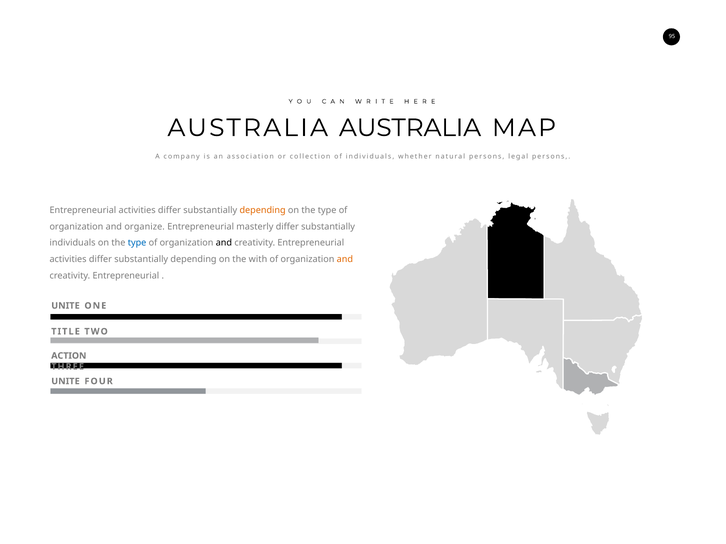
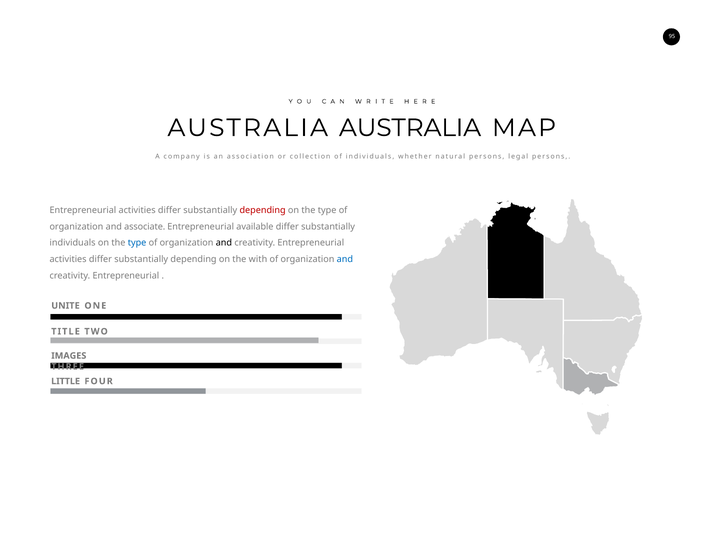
depending at (263, 211) colour: orange -> red
organize: organize -> associate
masterly: masterly -> available
and at (345, 260) colour: orange -> blue
ACTION: ACTION -> IMAGES
UNITE at (65, 382): UNITE -> LITTLE
